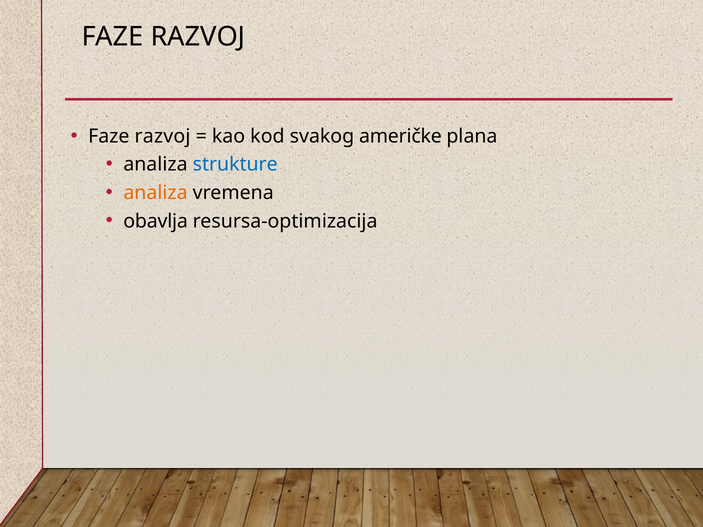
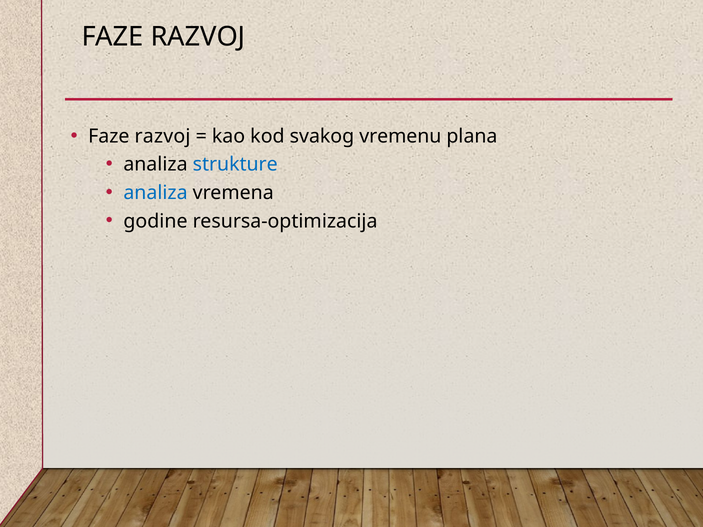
američke: američke -> vremenu
analiza at (156, 193) colour: orange -> blue
obavlja: obavlja -> godine
